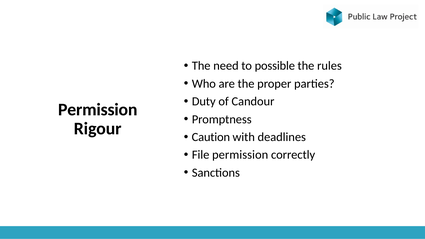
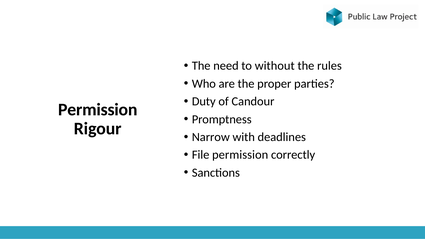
possible: possible -> without
Caution: Caution -> Narrow
